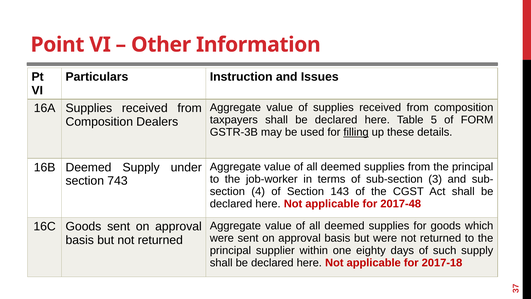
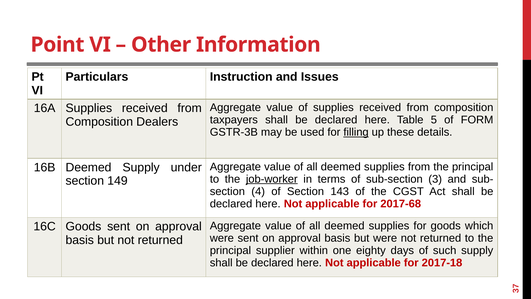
job-worker underline: none -> present
743: 743 -> 149
2017-48: 2017-48 -> 2017-68
